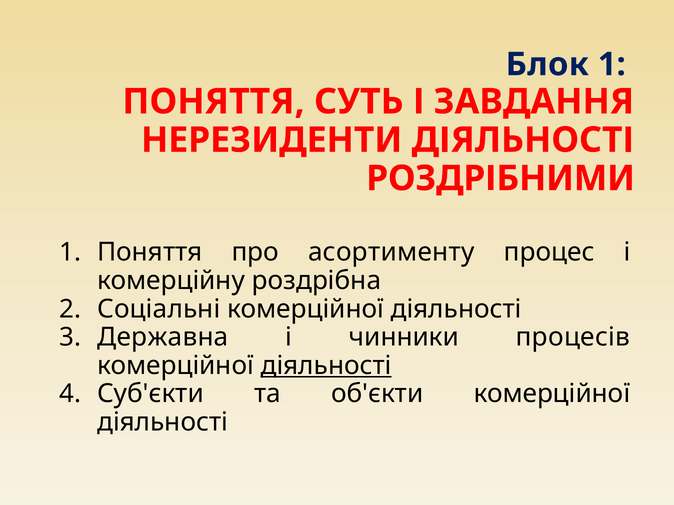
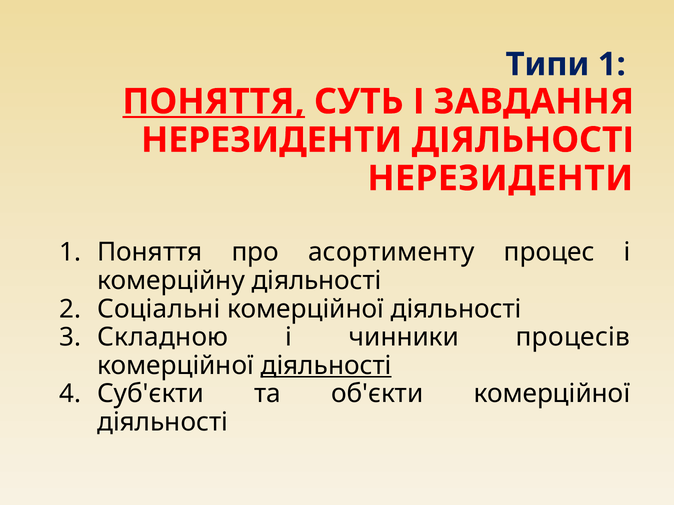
Блок: Блок -> Типи
ПОНЯТТЯ at (214, 102) underline: none -> present
РОЗДРІБНИМИ at (501, 179): РОЗДРІБНИМИ -> НЕРЕЗИДЕНТИ
комерційну роздрібна: роздрібна -> діяльності
Державна: Державна -> Складною
